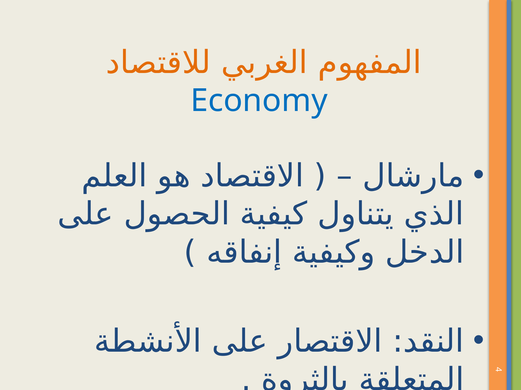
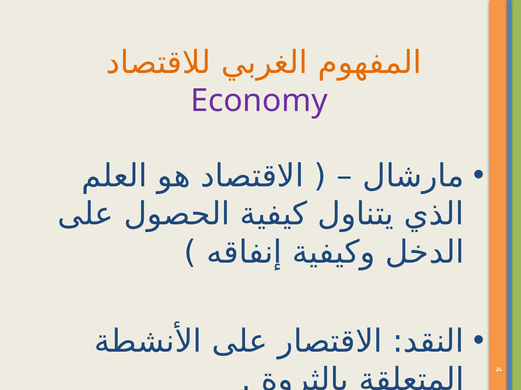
Economy colour: blue -> purple
